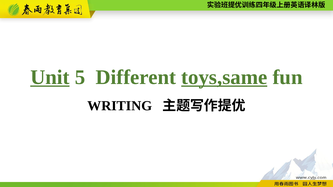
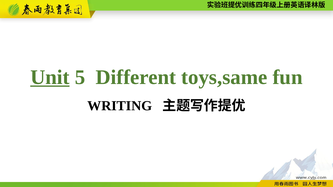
toys,same underline: present -> none
